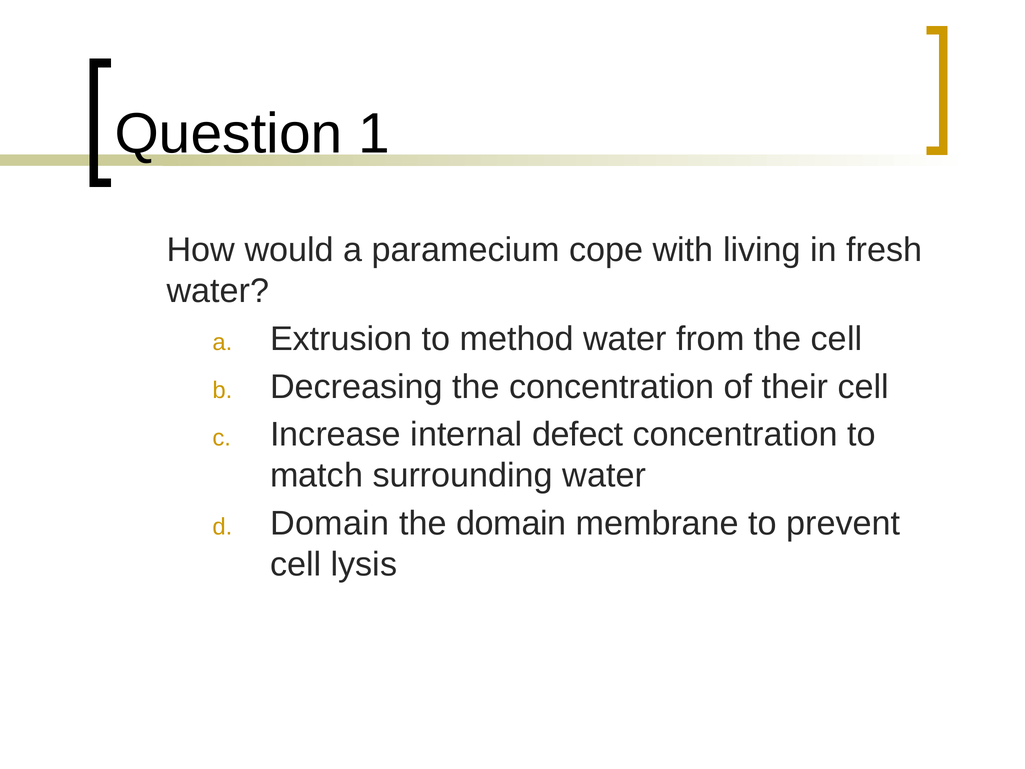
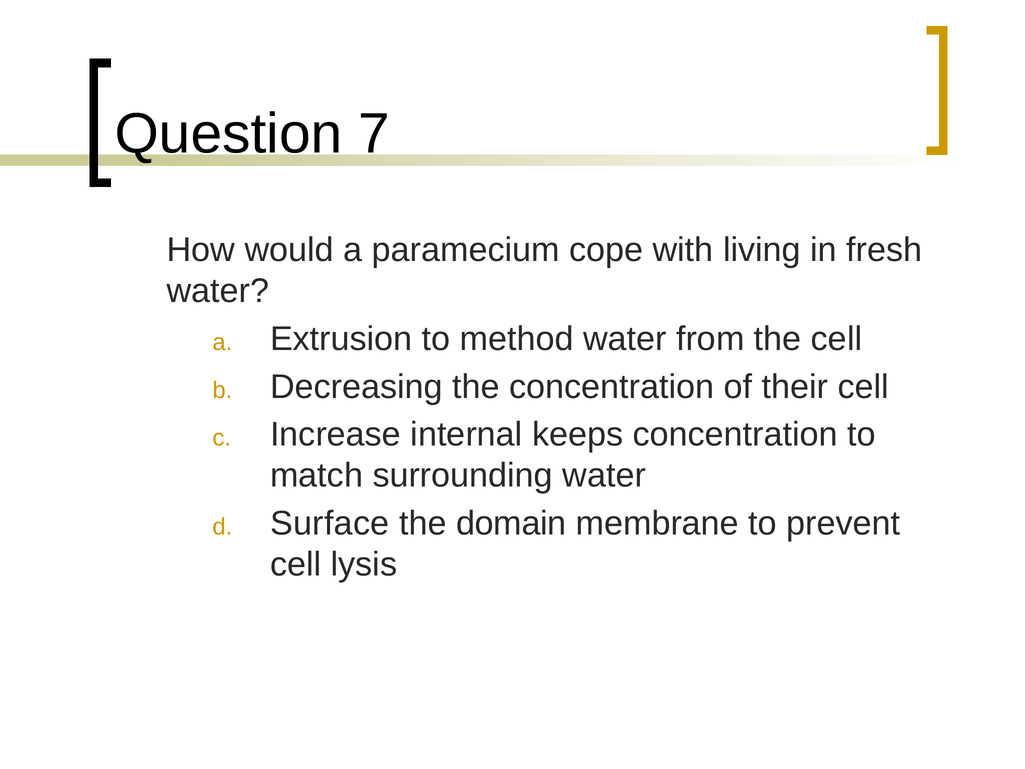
1: 1 -> 7
defect: defect -> keeps
Domain at (330, 523): Domain -> Surface
